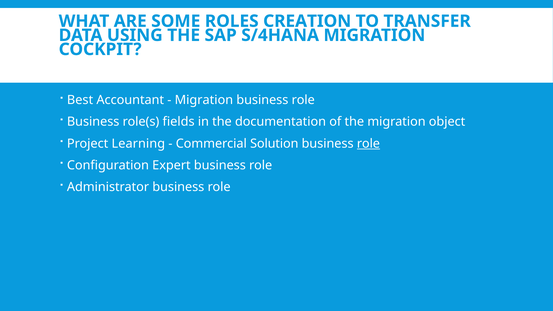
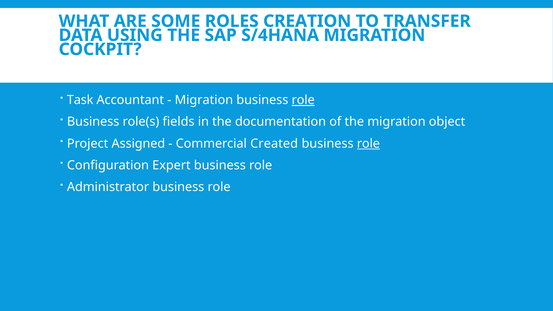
Best: Best -> Task
role at (303, 100) underline: none -> present
Learning: Learning -> Assigned
Solution: Solution -> Created
